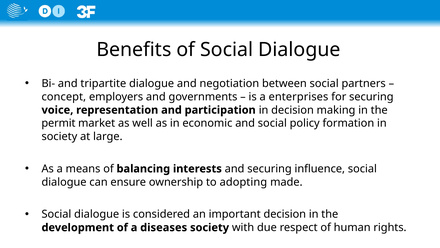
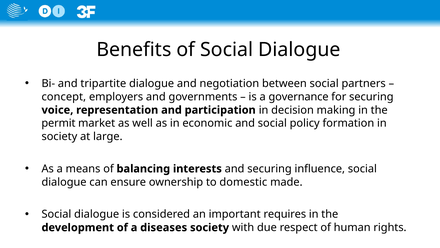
enterprises: enterprises -> governance
adopting: adopting -> domestic
important decision: decision -> requires
